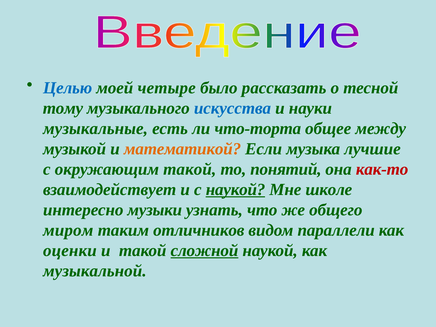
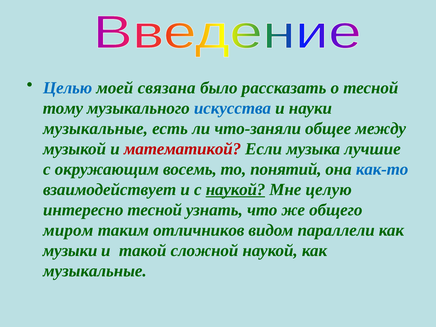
четыре: четыре -> связана
что-торта: что-торта -> что-заняли
математикой colour: orange -> red
окружающим такой: такой -> восемь
как-то colour: red -> blue
школе: школе -> целую
интересно музыки: музыки -> тесной
оценки: оценки -> музыки
сложной underline: present -> none
музыкальной at (95, 271): музыкальной -> музыкальные
